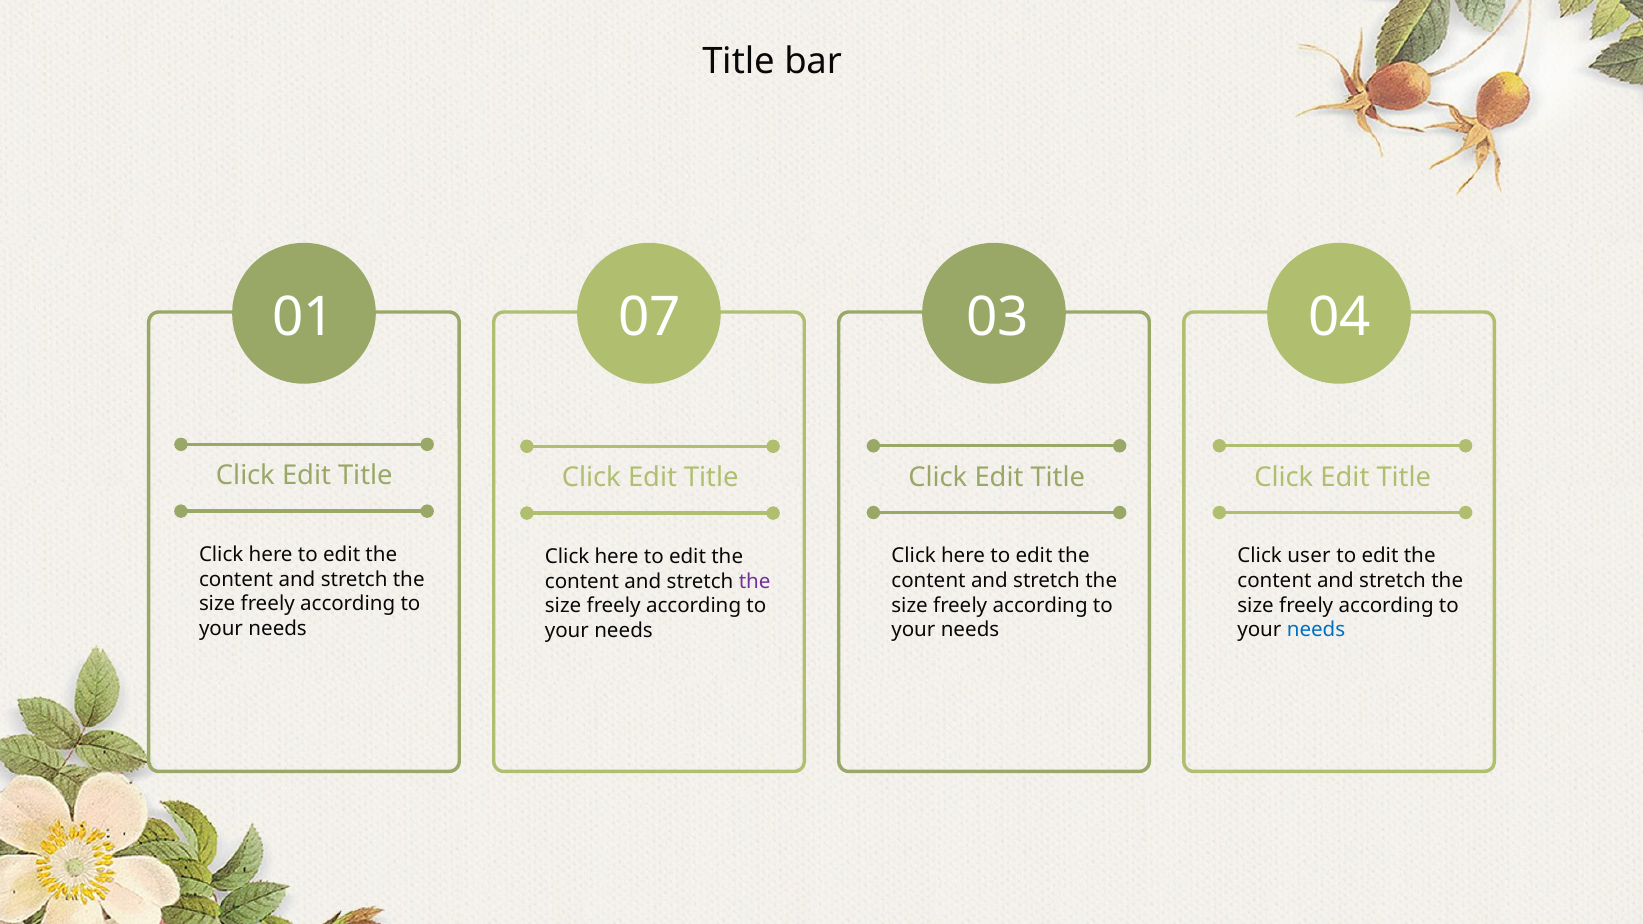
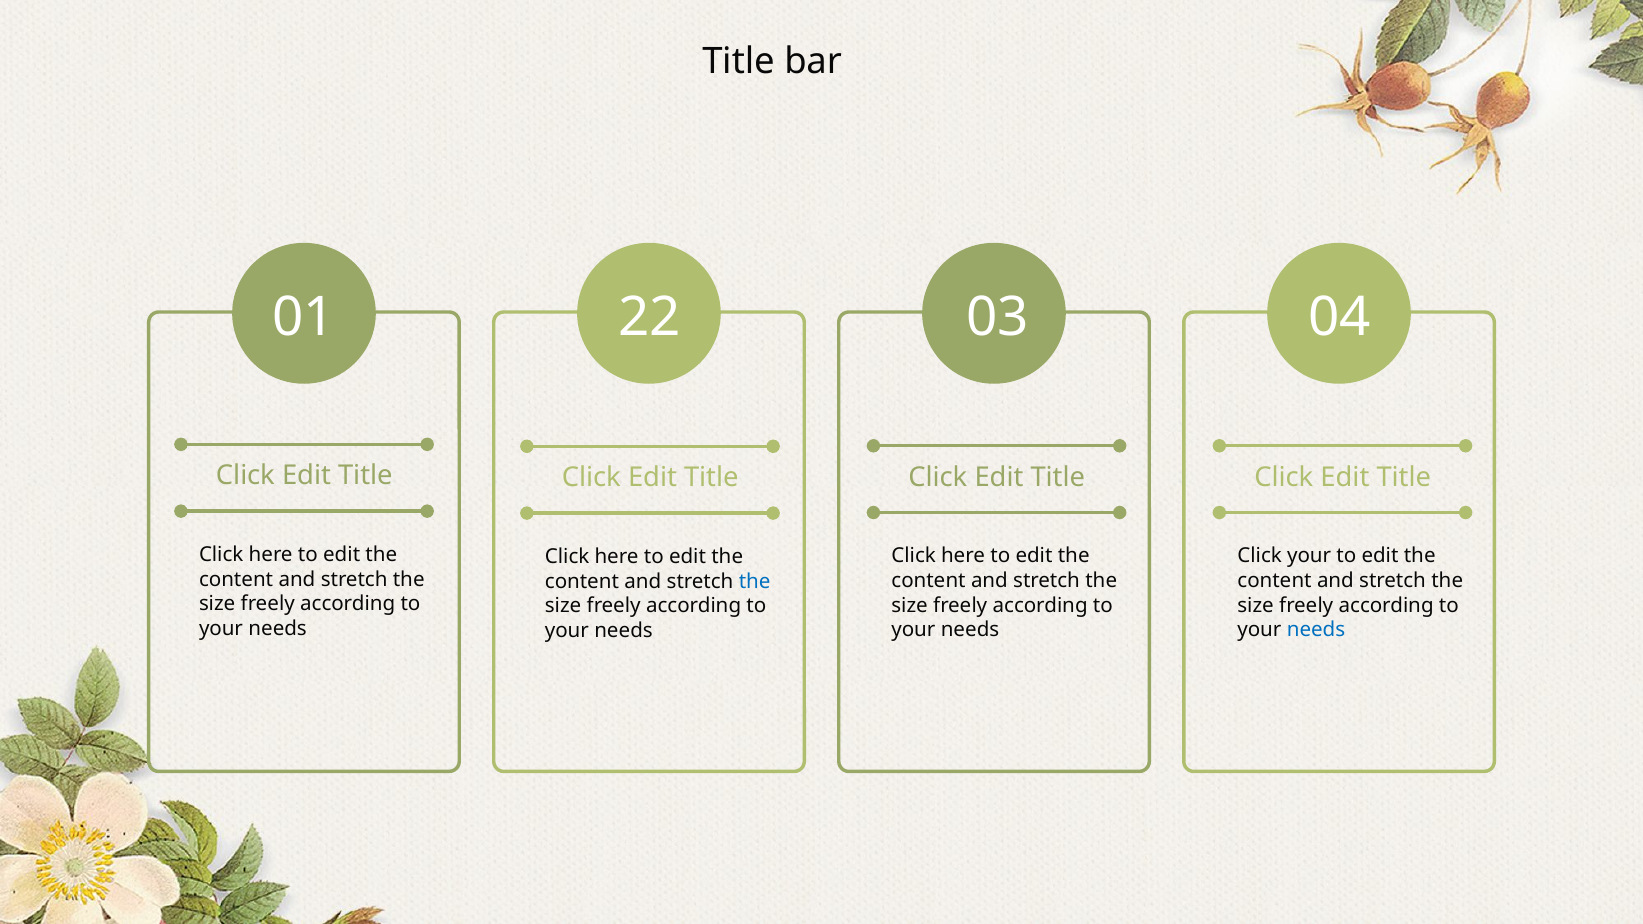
07: 07 -> 22
Click user: user -> your
the at (755, 581) colour: purple -> blue
